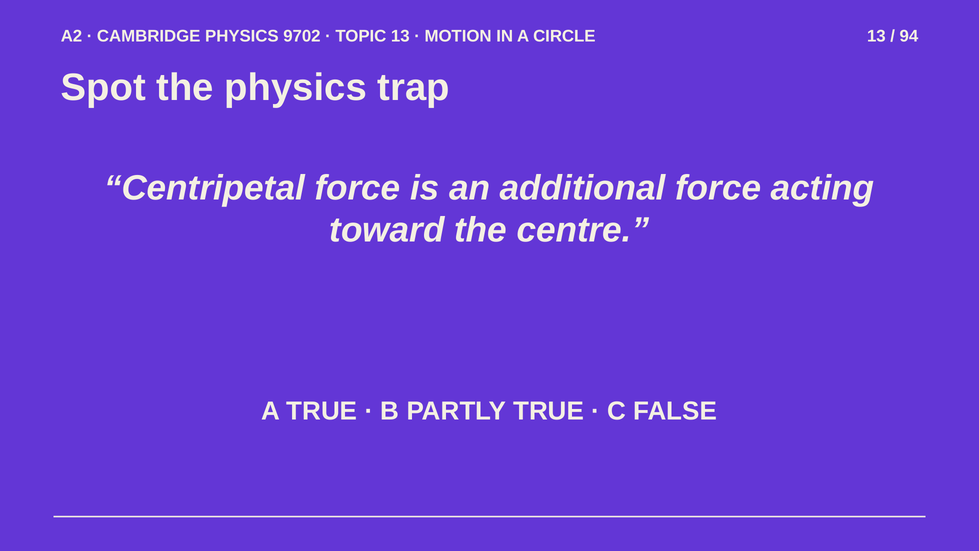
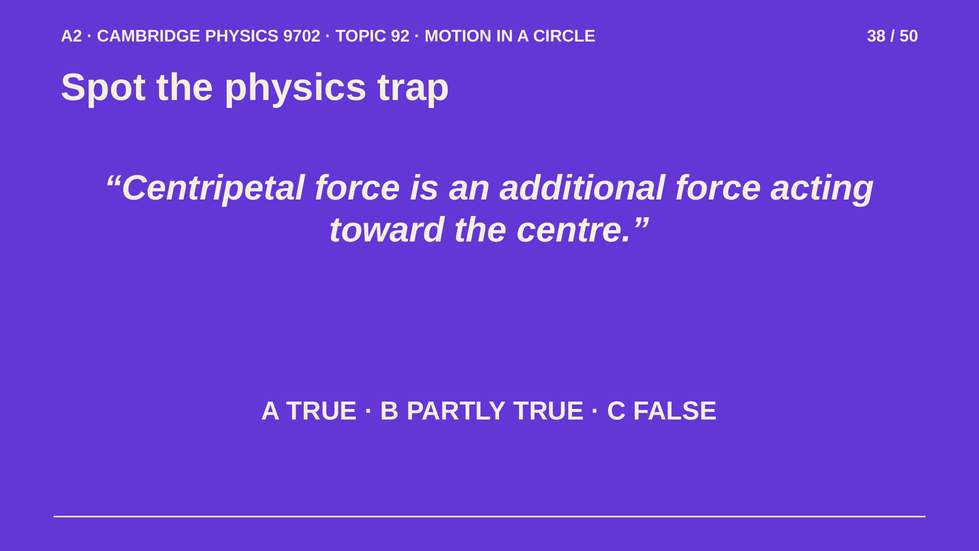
TOPIC 13: 13 -> 92
CIRCLE 13: 13 -> 38
94: 94 -> 50
